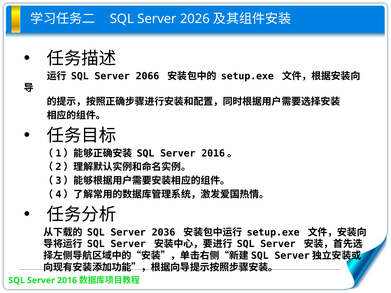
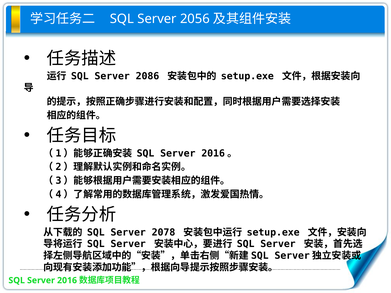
2026: 2026 -> 2056
2066: 2066 -> 2086
2036: 2036 -> 2078
